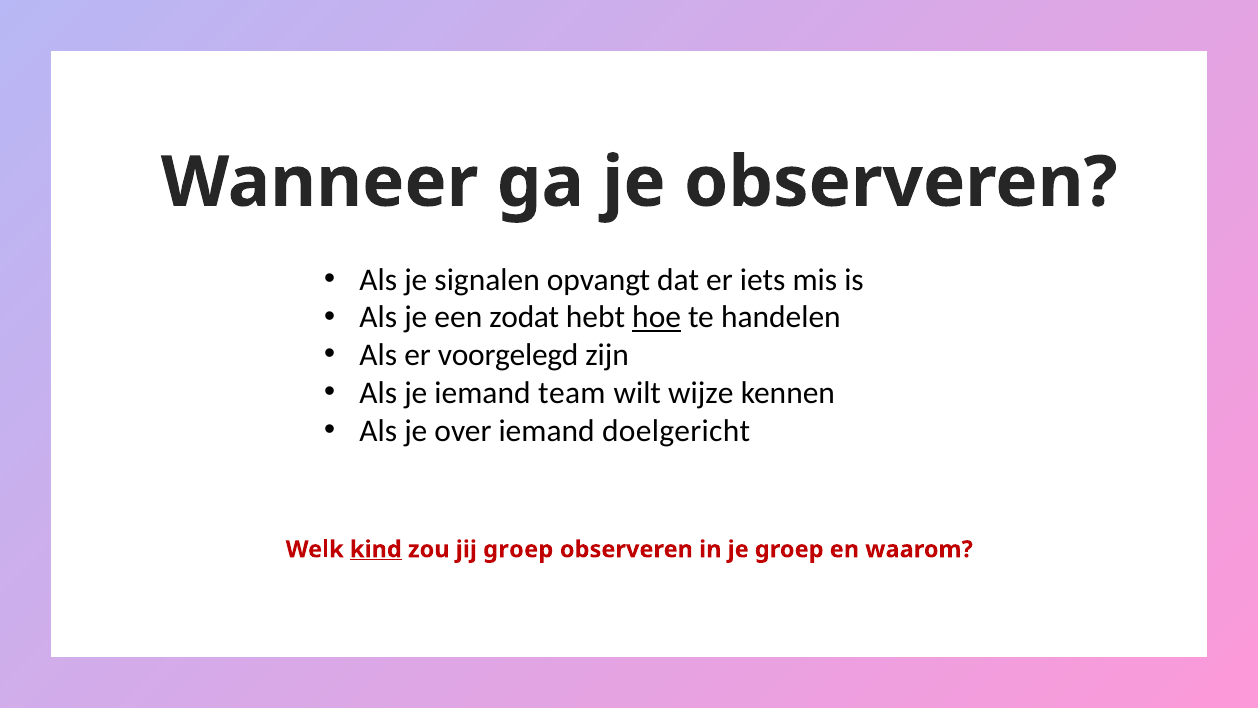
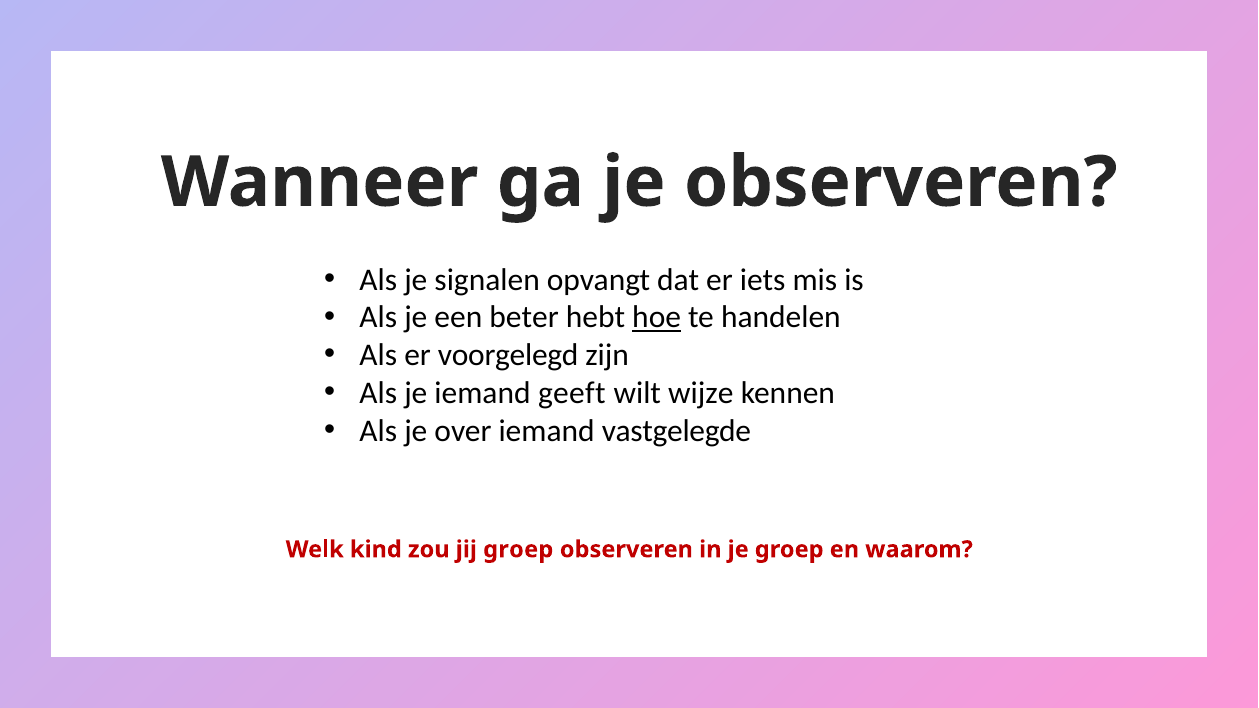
zodat: zodat -> beter
team: team -> geeft
doelgericht: doelgericht -> vastgelegde
kind underline: present -> none
